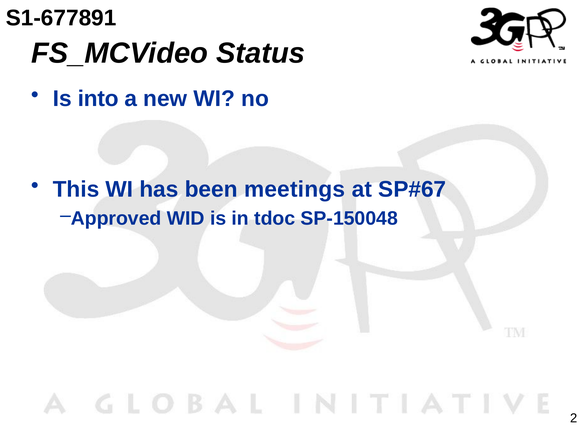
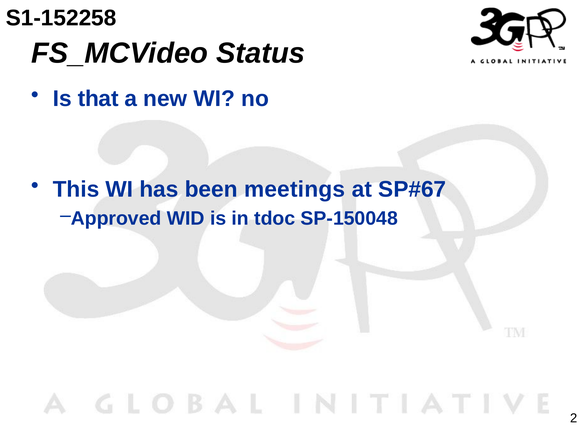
S1-677891: S1-677891 -> S1-152258
into: into -> that
